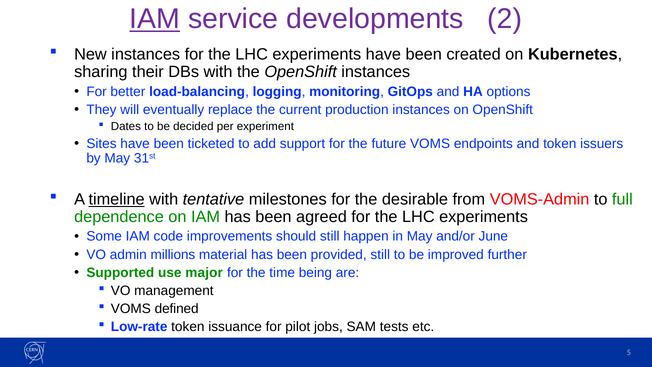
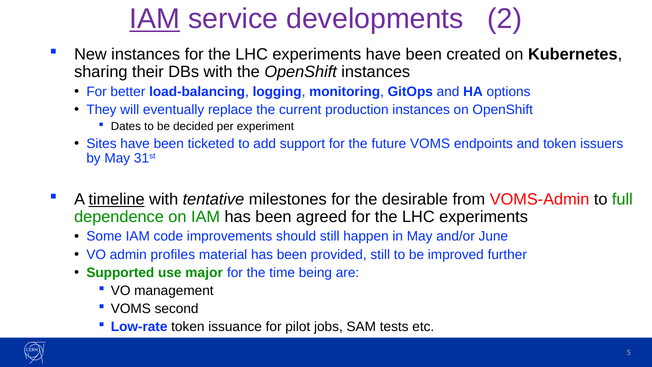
millions: millions -> profiles
defined: defined -> second
